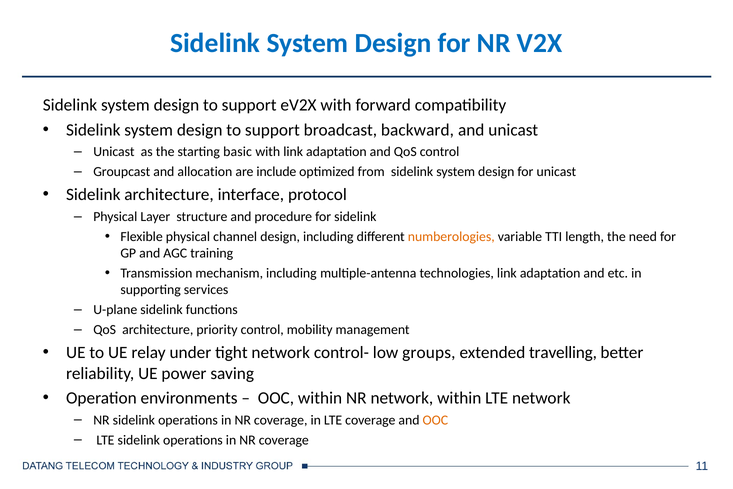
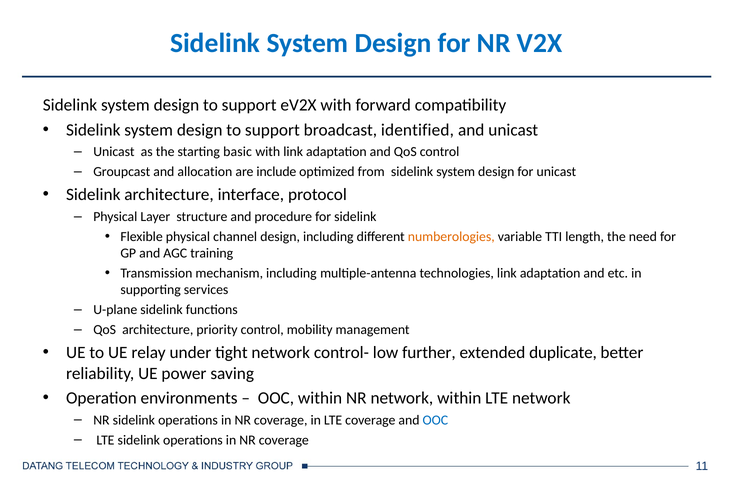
backward: backward -> identified
groups: groups -> further
travelling: travelling -> duplicate
OOC at (435, 420) colour: orange -> blue
